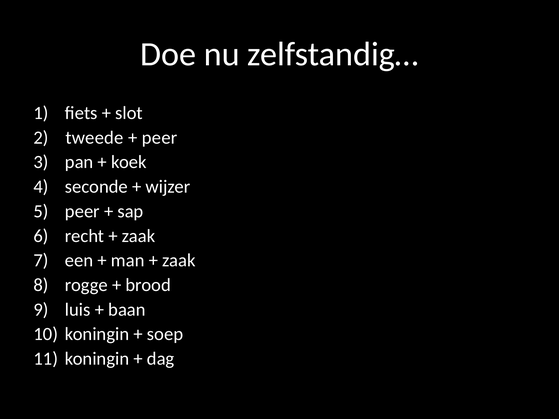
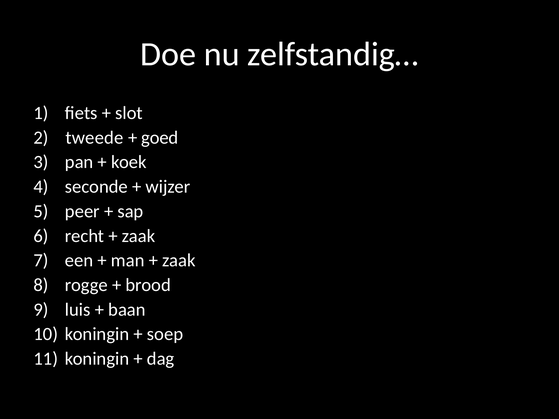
peer at (160, 138): peer -> goed
